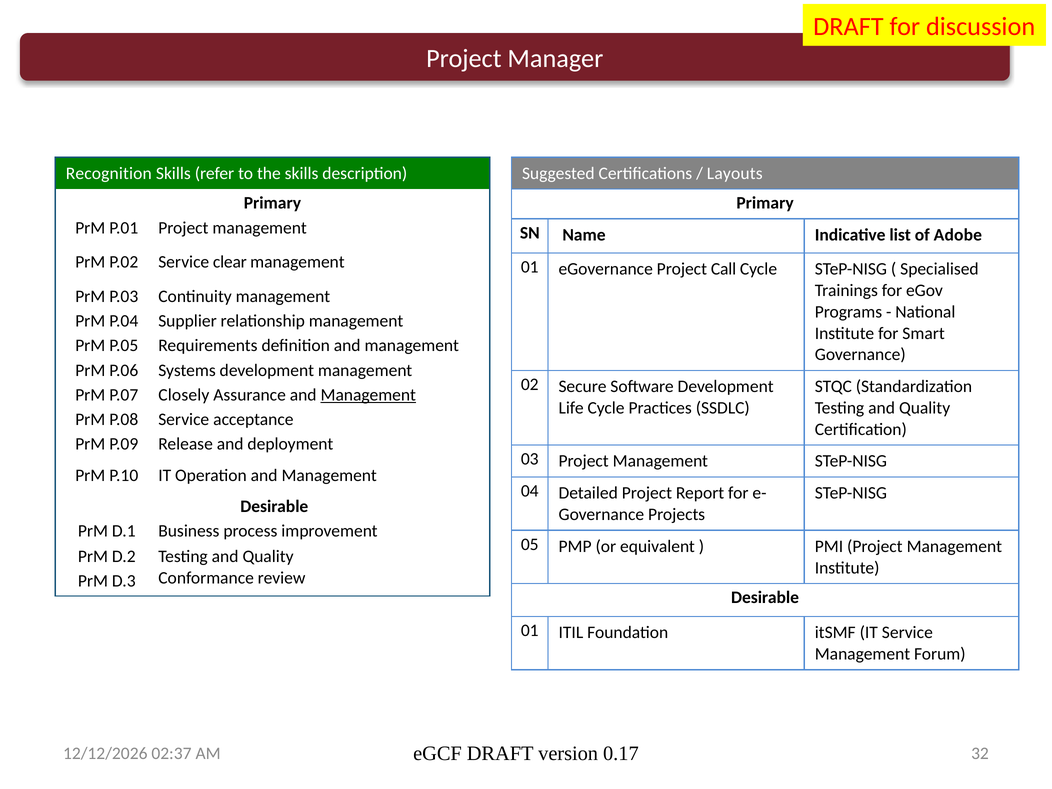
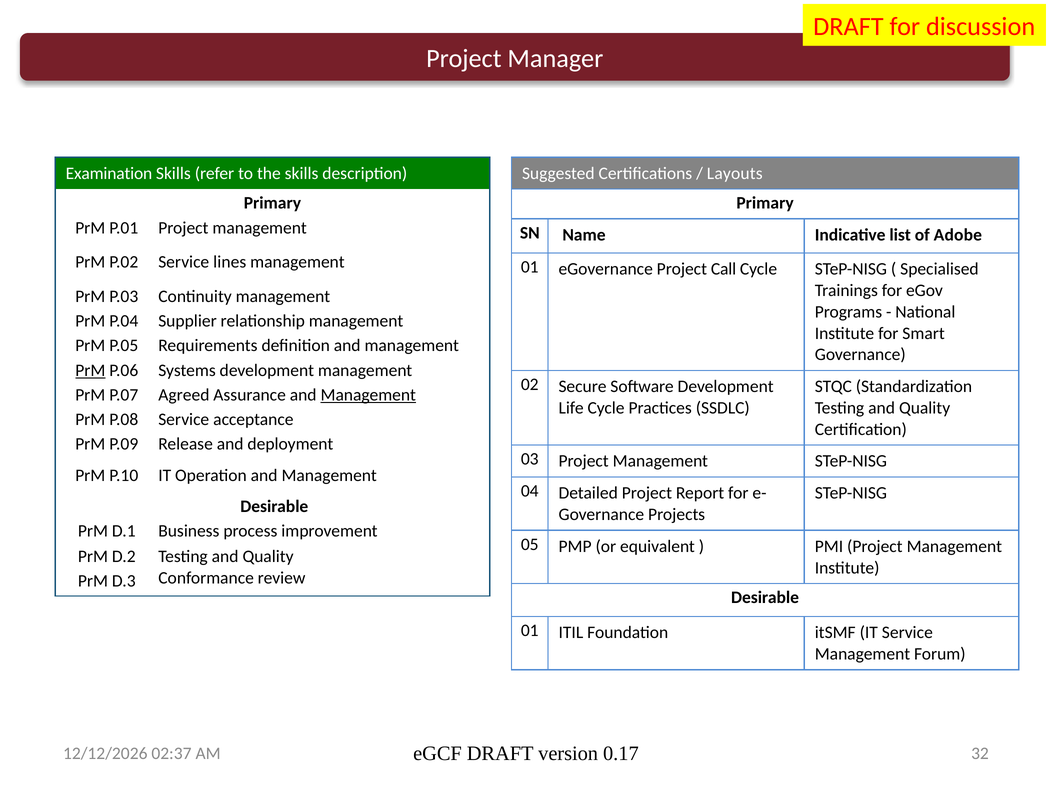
Recognition: Recognition -> Examination
clear: clear -> lines
PrM at (90, 370) underline: none -> present
Closely: Closely -> Agreed
